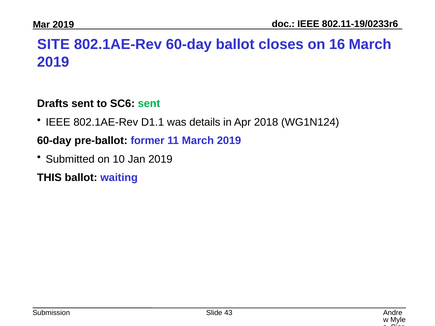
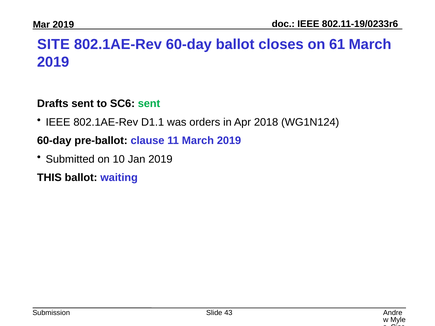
16: 16 -> 61
details: details -> orders
former: former -> clause
